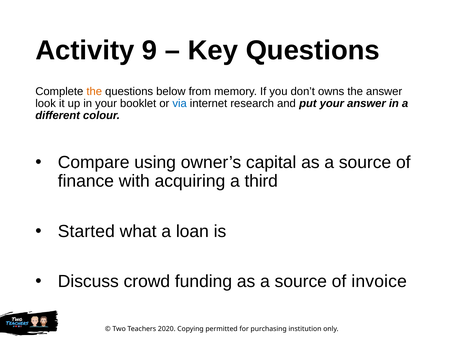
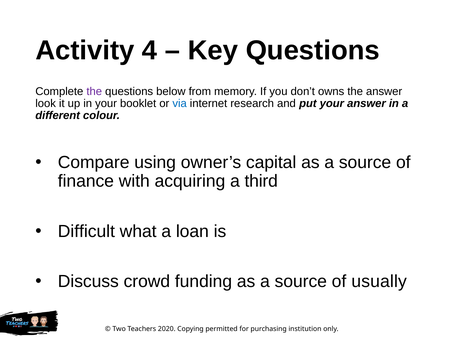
9: 9 -> 4
the at (94, 91) colour: orange -> purple
Started: Started -> Difficult
invoice: invoice -> usually
